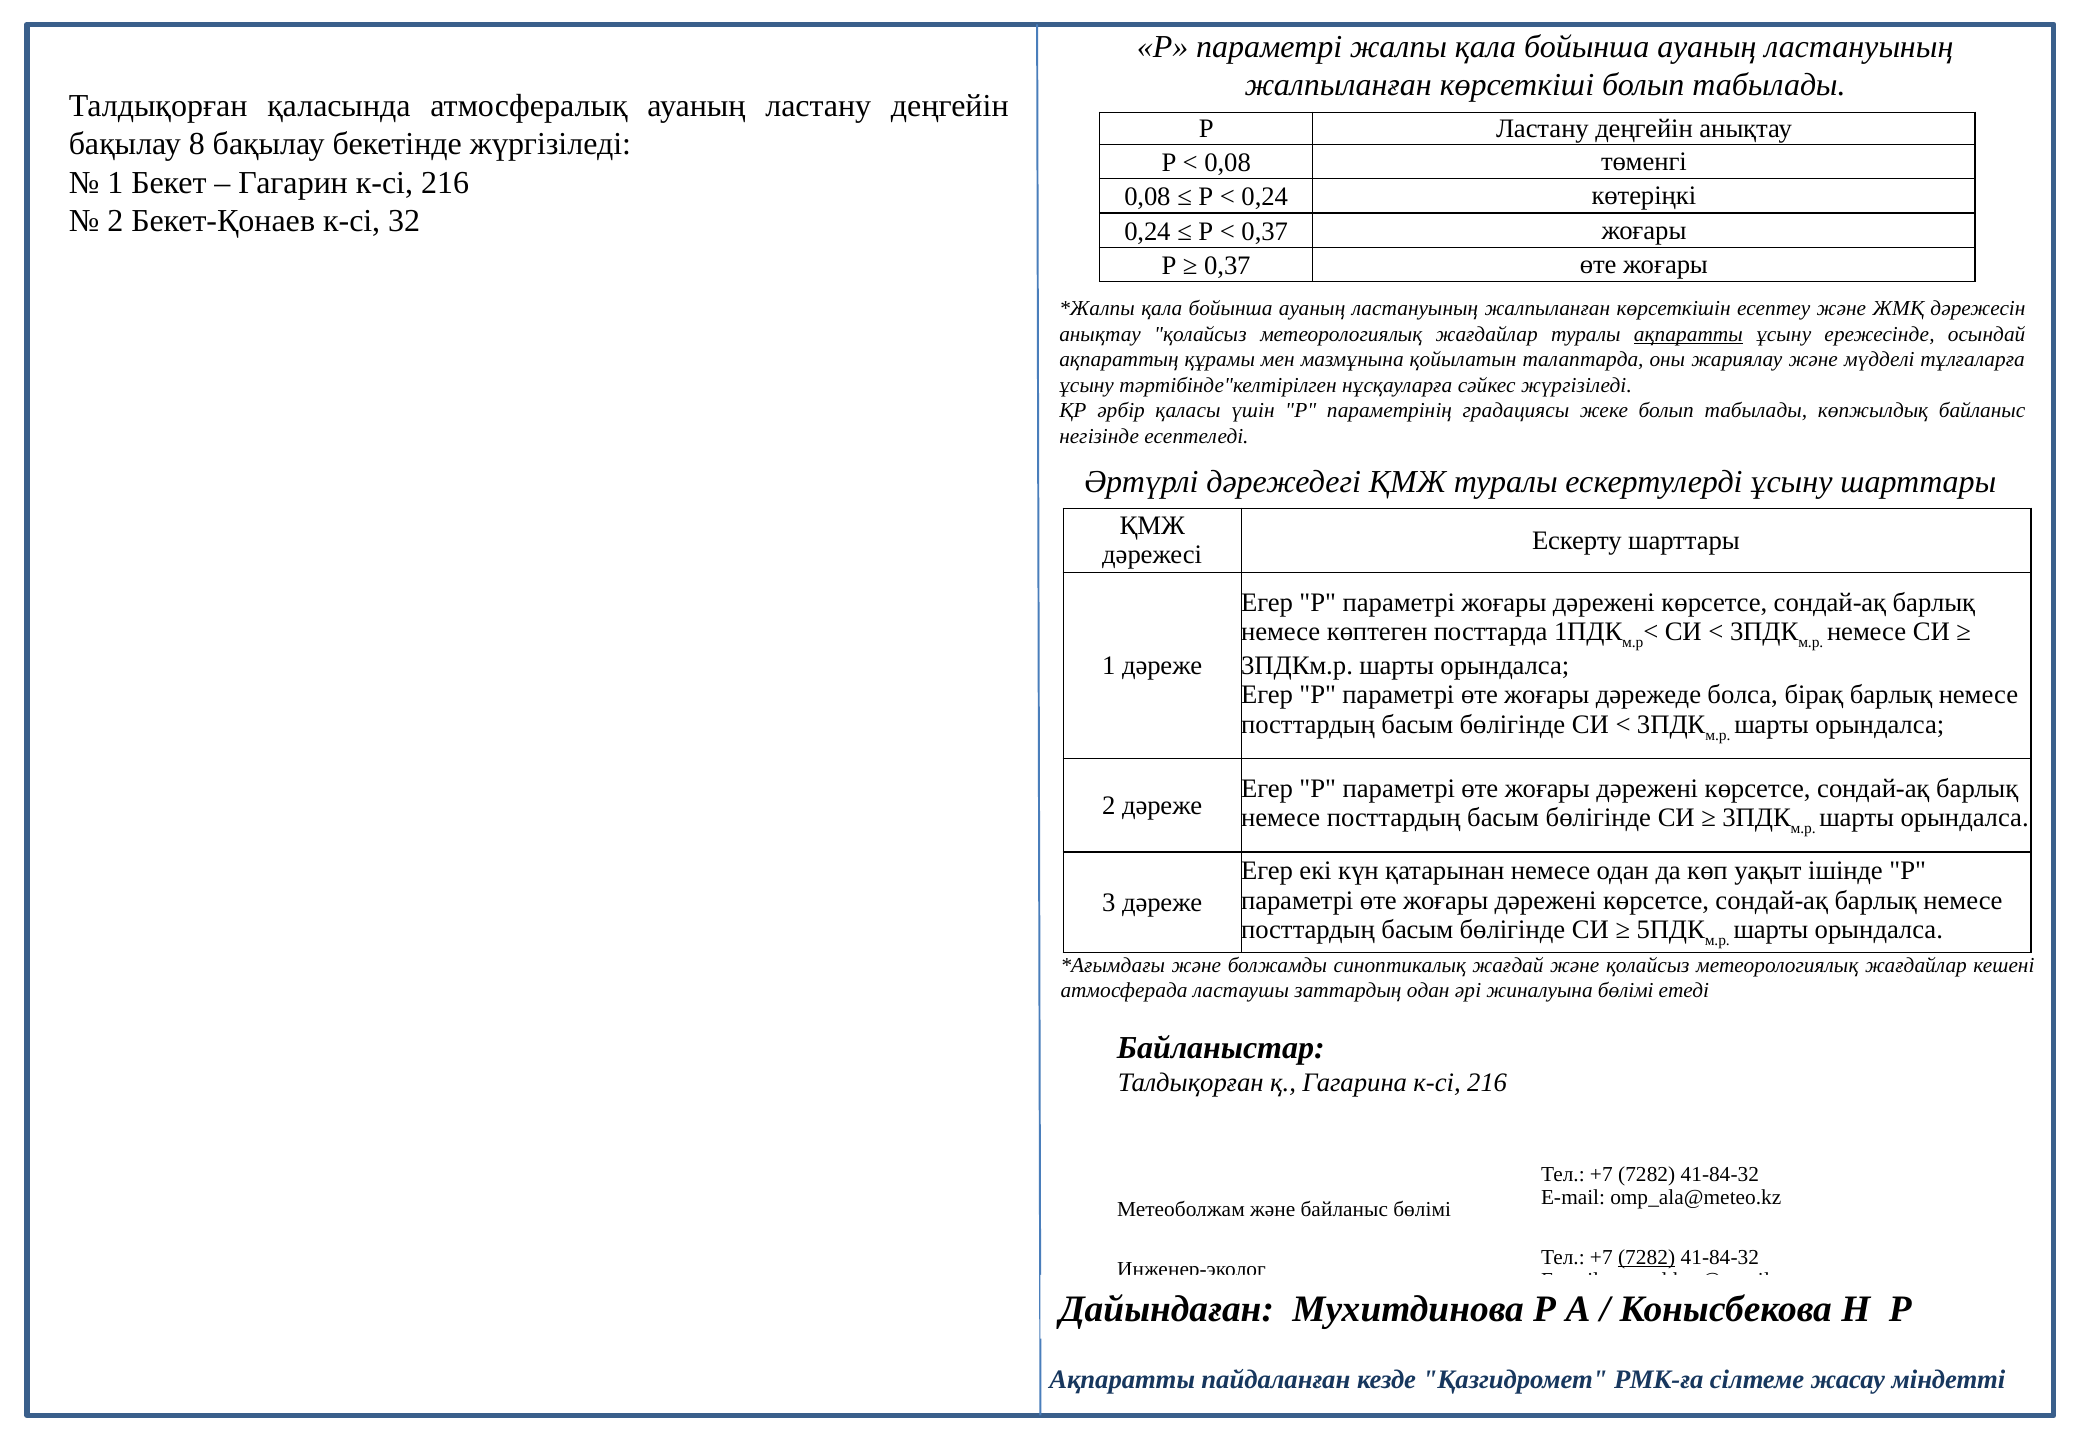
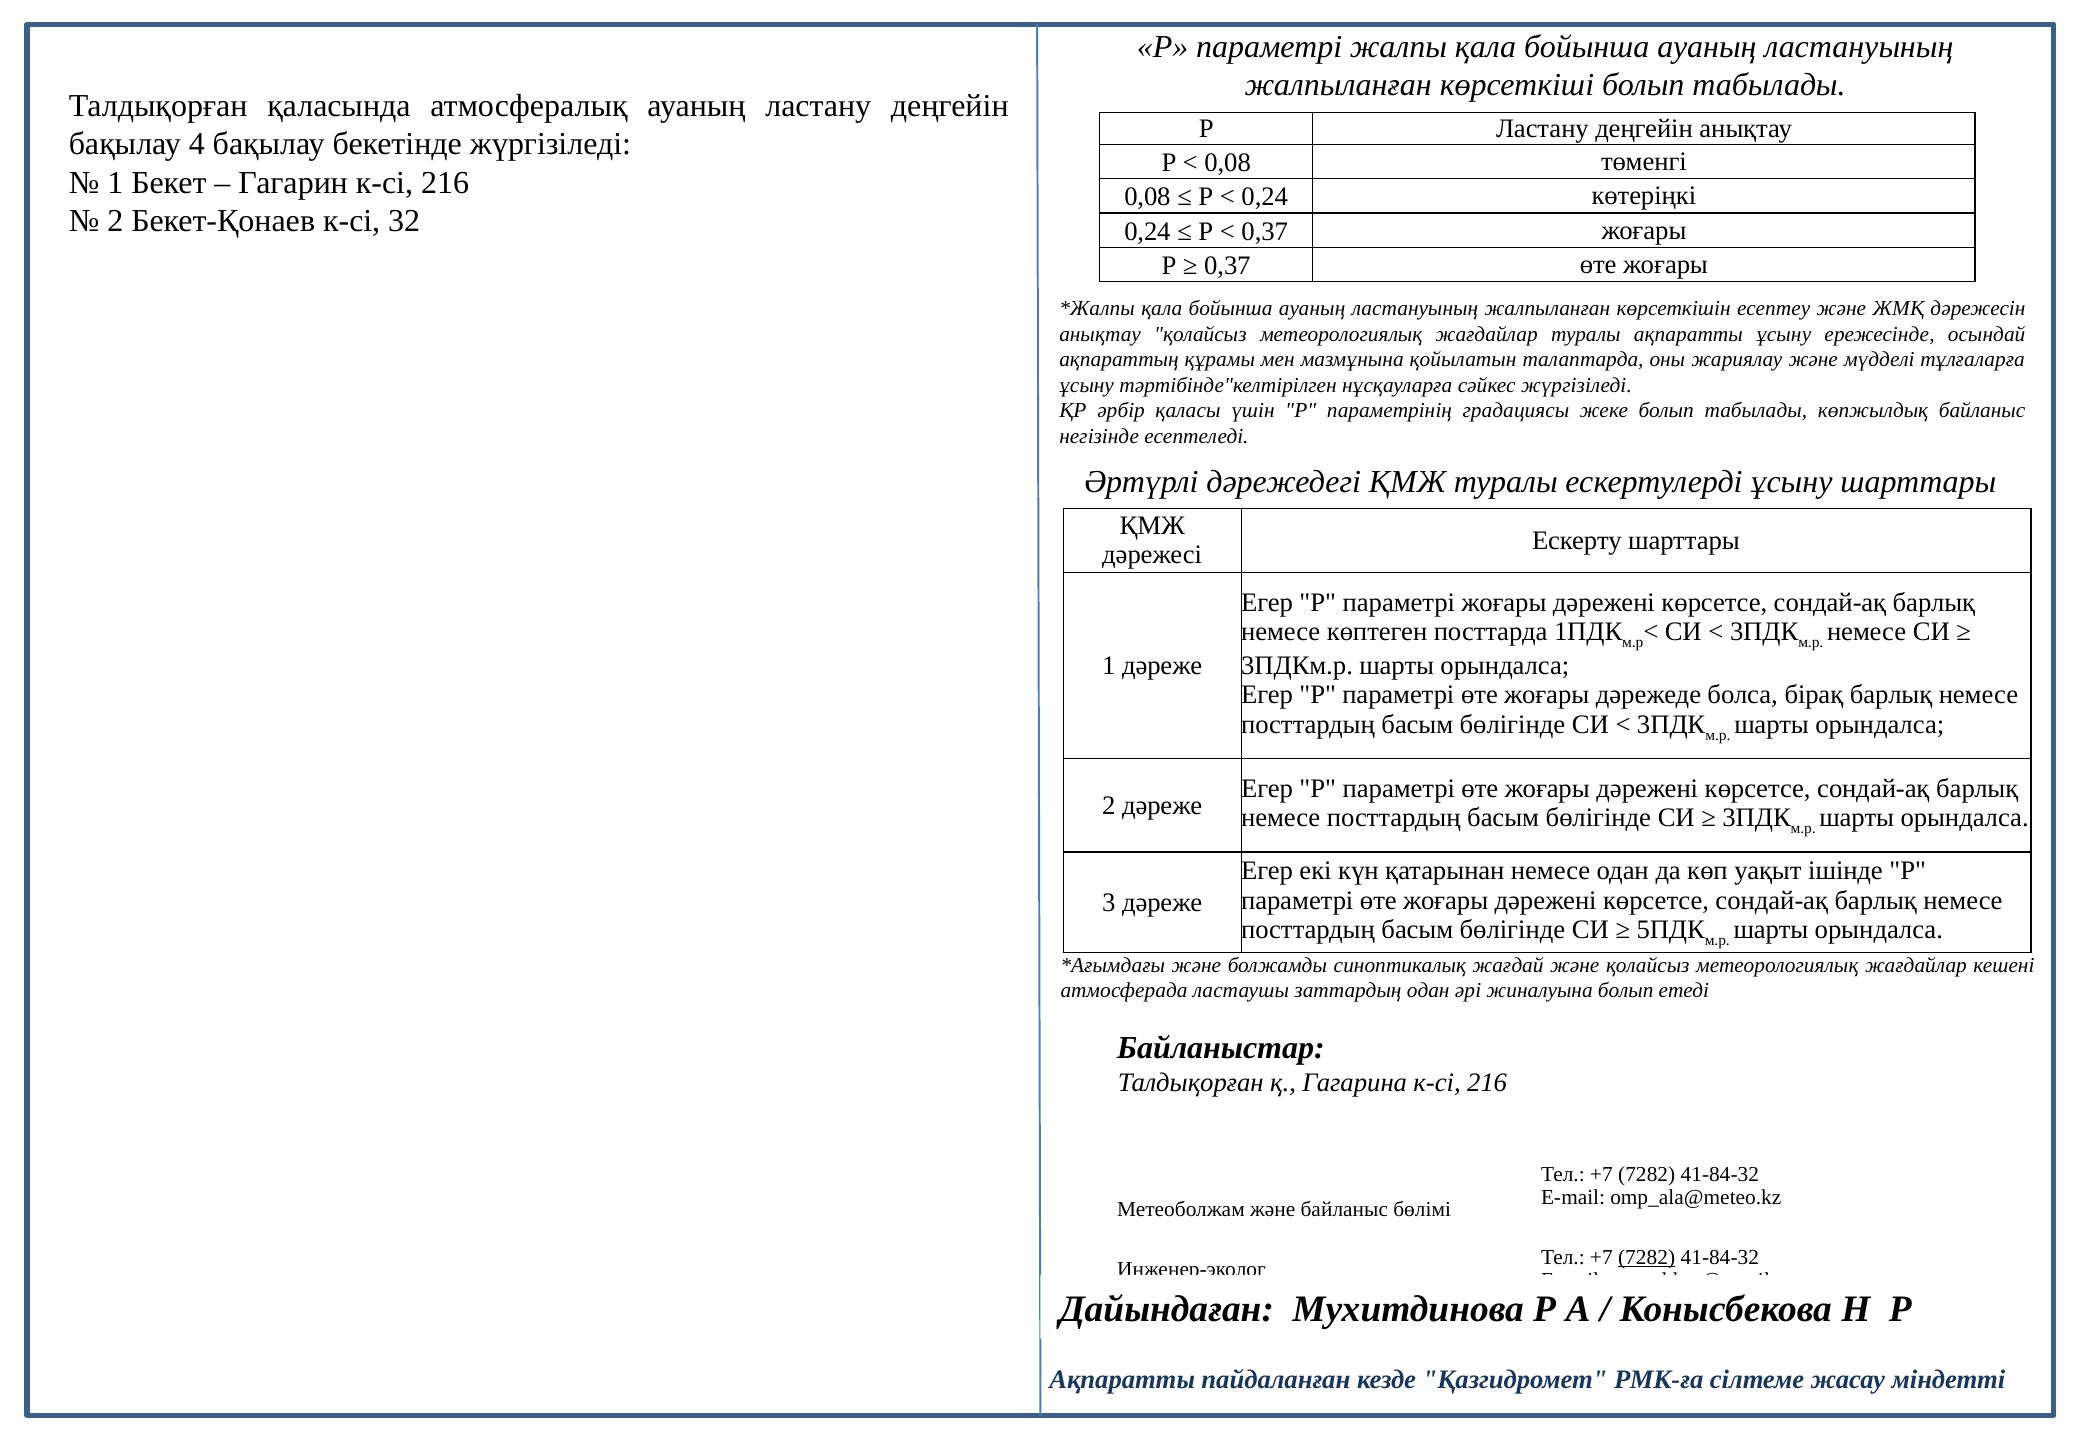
8: 8 -> 4
ақпаратты at (1688, 334) underline: present -> none
жиналуына бөлімі: бөлімі -> болып
